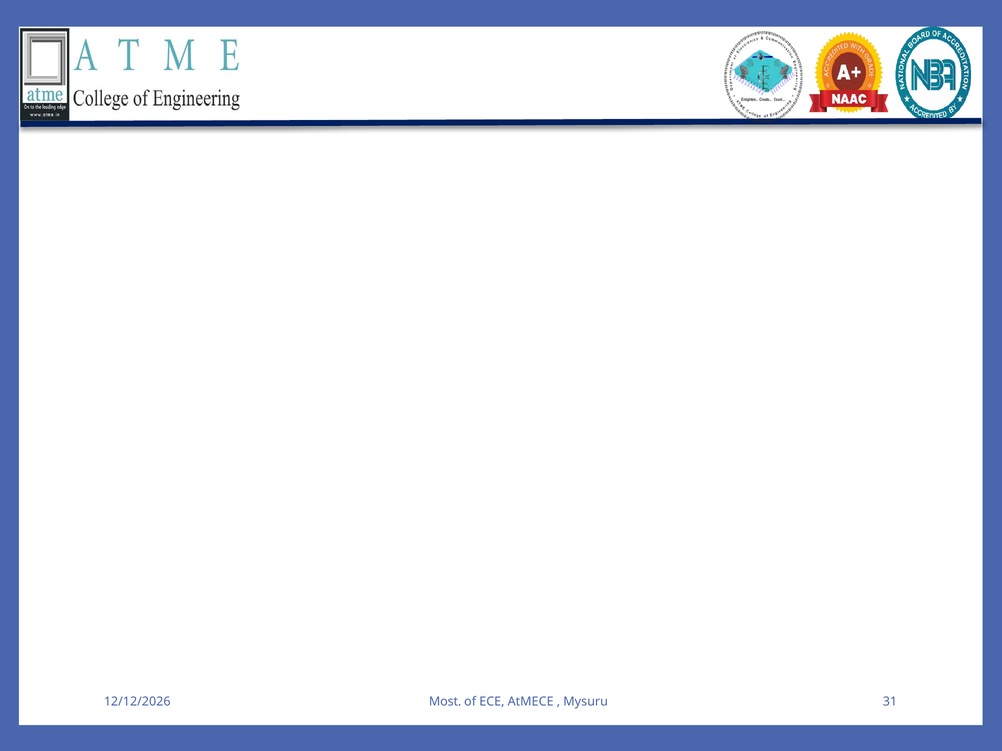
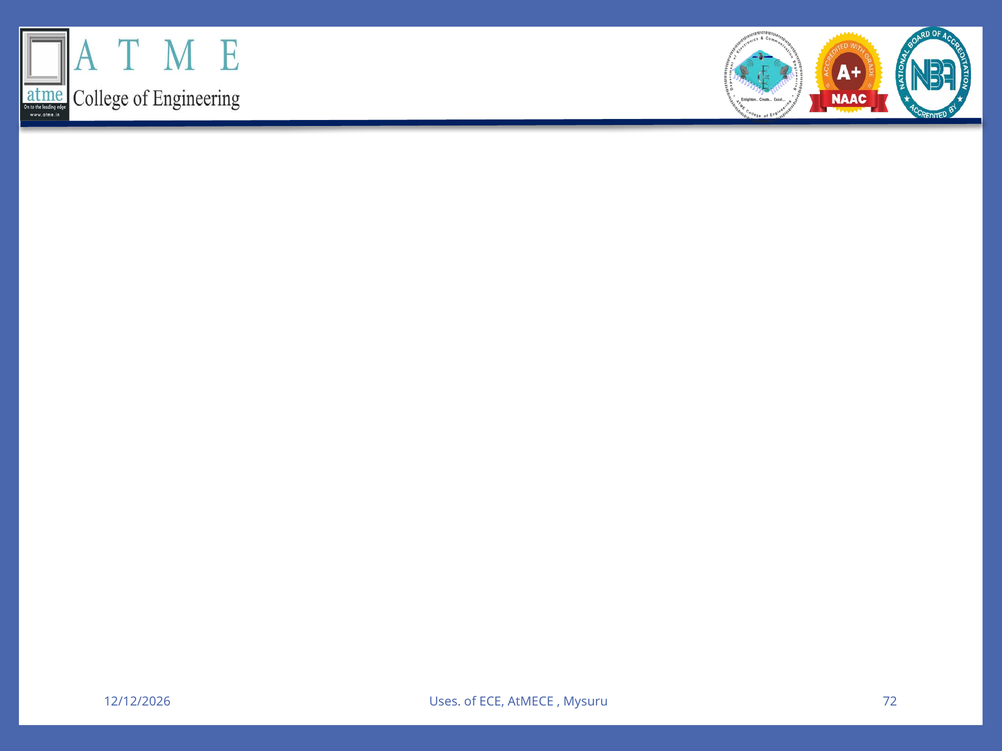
Most: Most -> Uses
31: 31 -> 72
